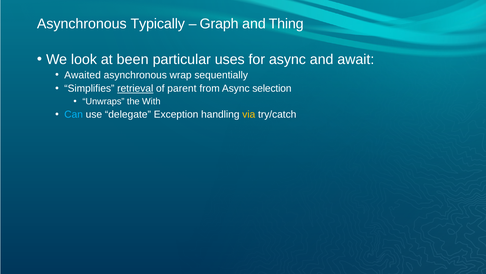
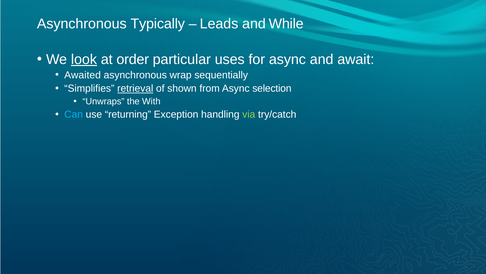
Graph: Graph -> Leads
Thing: Thing -> While
look underline: none -> present
been: been -> order
parent: parent -> shown
delegate: delegate -> returning
via colour: yellow -> light green
